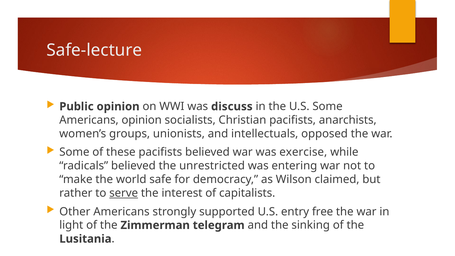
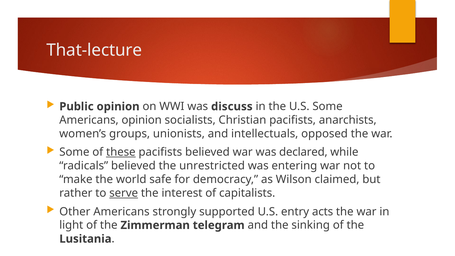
Safe-lecture: Safe-lecture -> That-lecture
these underline: none -> present
exercise: exercise -> declared
free: free -> acts
